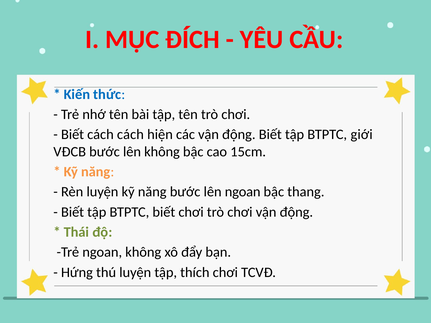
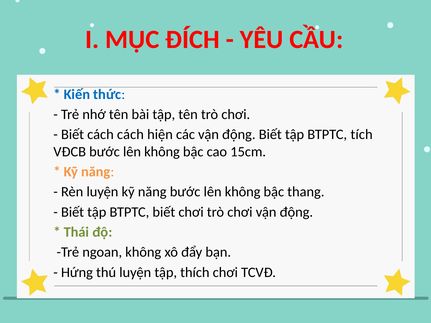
giới: giới -> tích
năng bước lên ngoan: ngoan -> không
